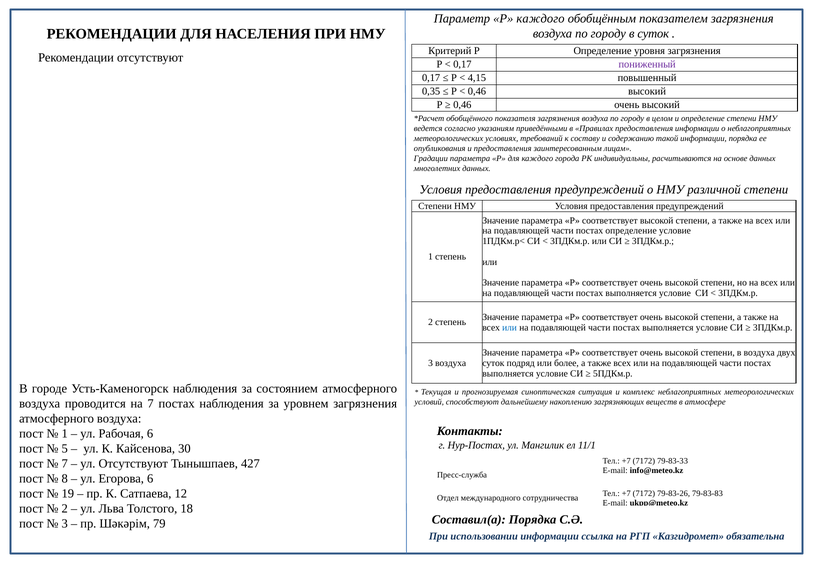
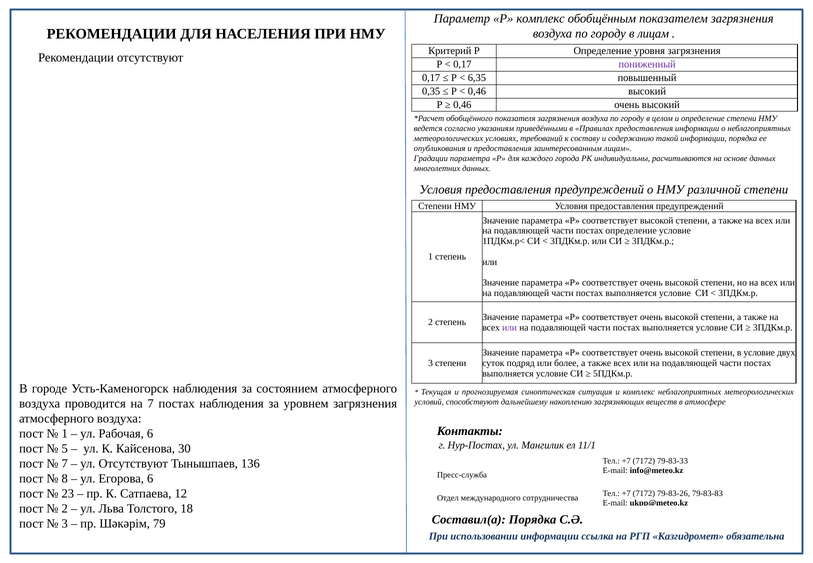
Р каждого: каждого -> комплекс
в суток: суток -> лицам
4,15: 4,15 -> 6,35
или at (510, 327) colour: blue -> purple
в воздуха: воздуха -> условие
3 воздуха: воздуха -> степени
427: 427 -> 136
19: 19 -> 23
